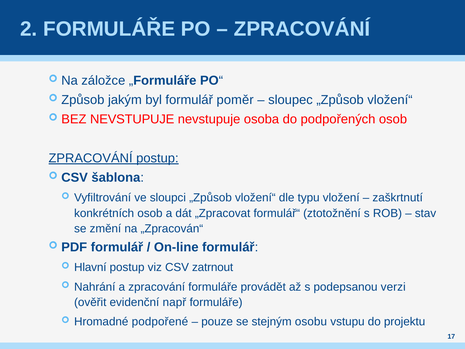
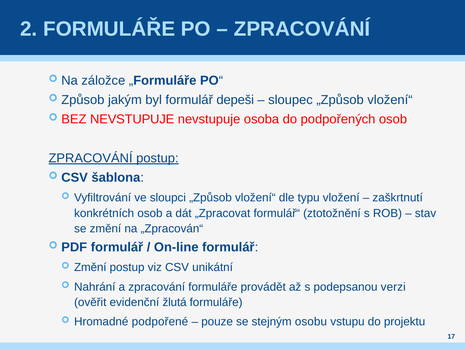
poměr: poměr -> depeši
Hlavní at (90, 267): Hlavní -> Změní
zatrnout: zatrnout -> unikátní
např: např -> žlutá
